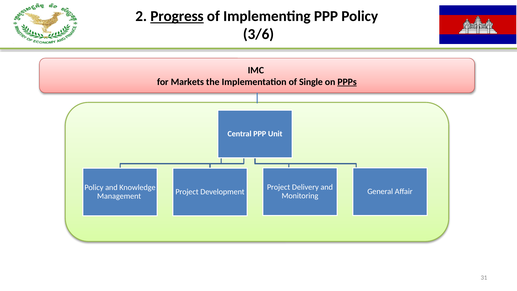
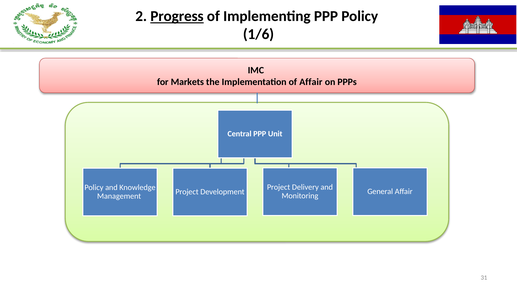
3/6: 3/6 -> 1/6
of Single: Single -> Affair
PPPs underline: present -> none
